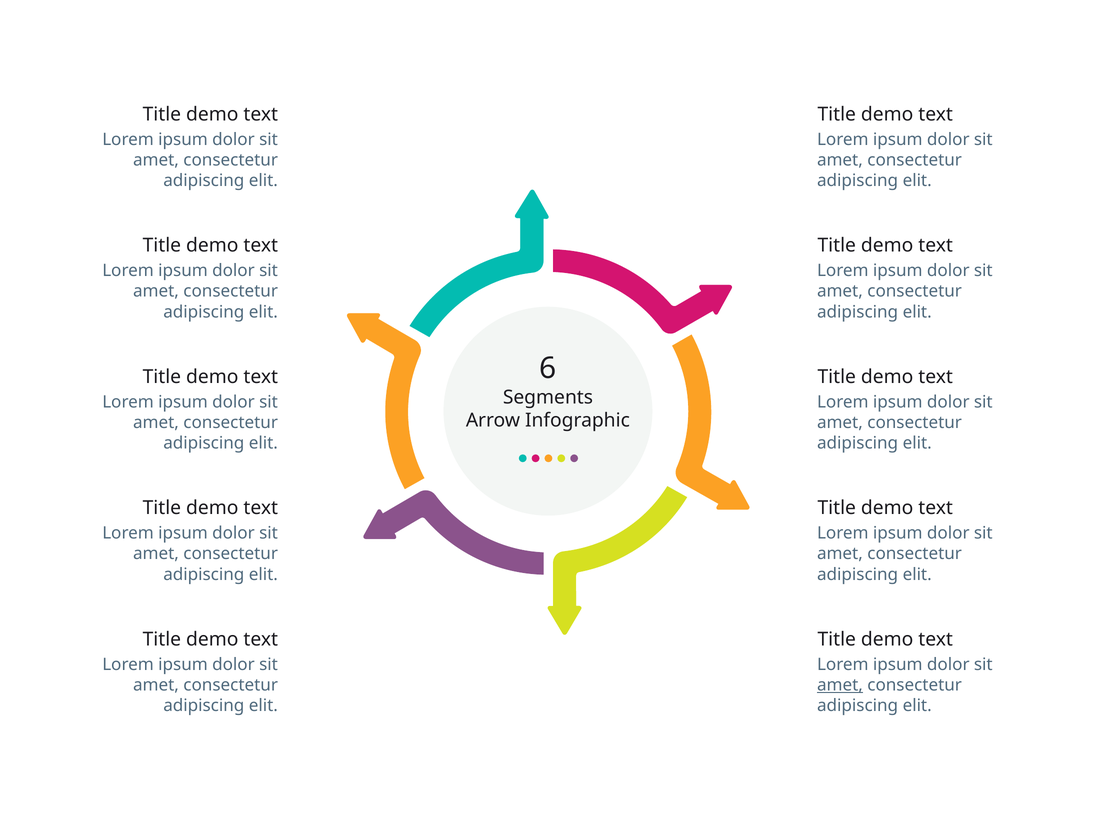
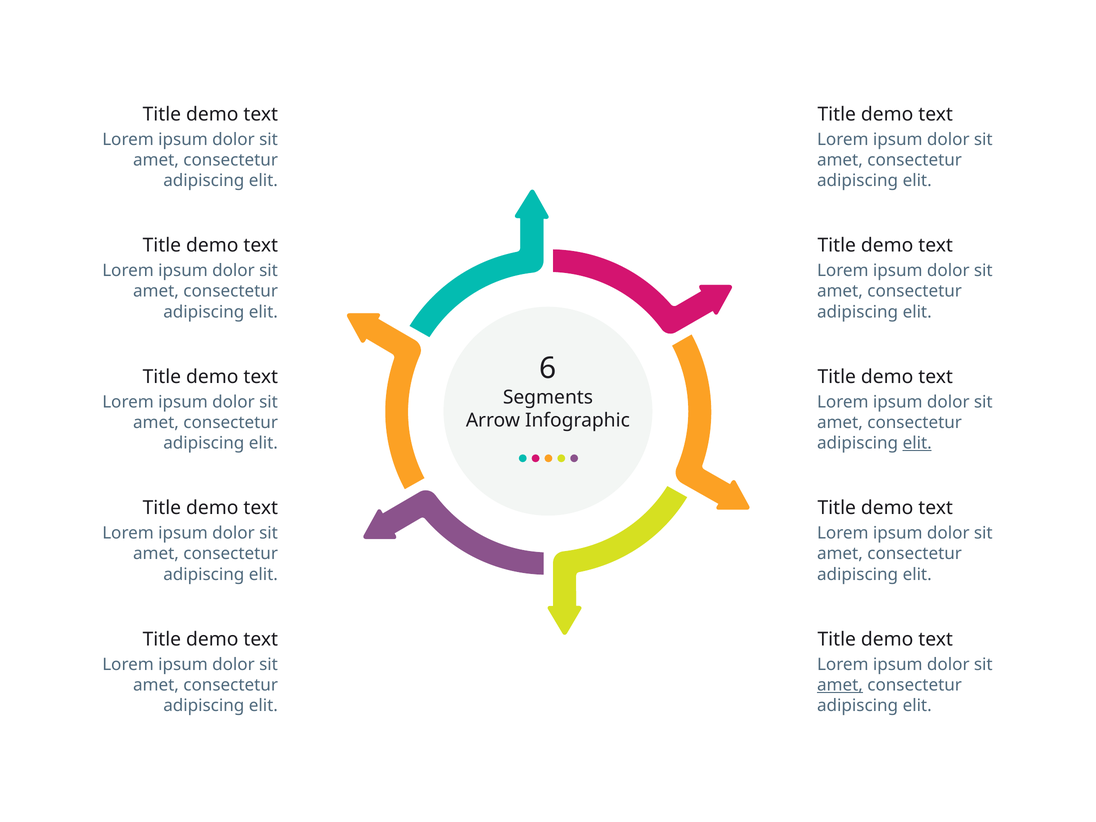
elit at (917, 443) underline: none -> present
